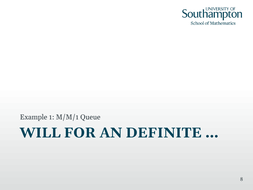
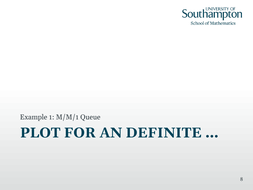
WILL: WILL -> PLOT
